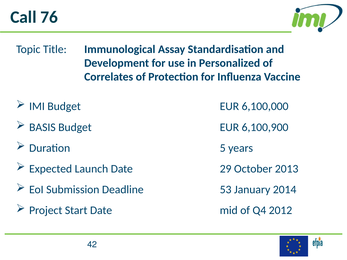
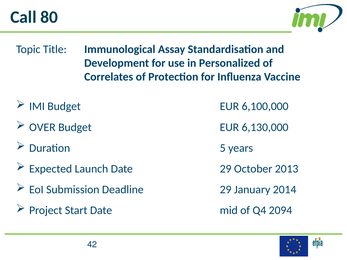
76: 76 -> 80
BASIS: BASIS -> OVER
6,100,900: 6,100,900 -> 6,130,000
Deadline 53: 53 -> 29
2012: 2012 -> 2094
